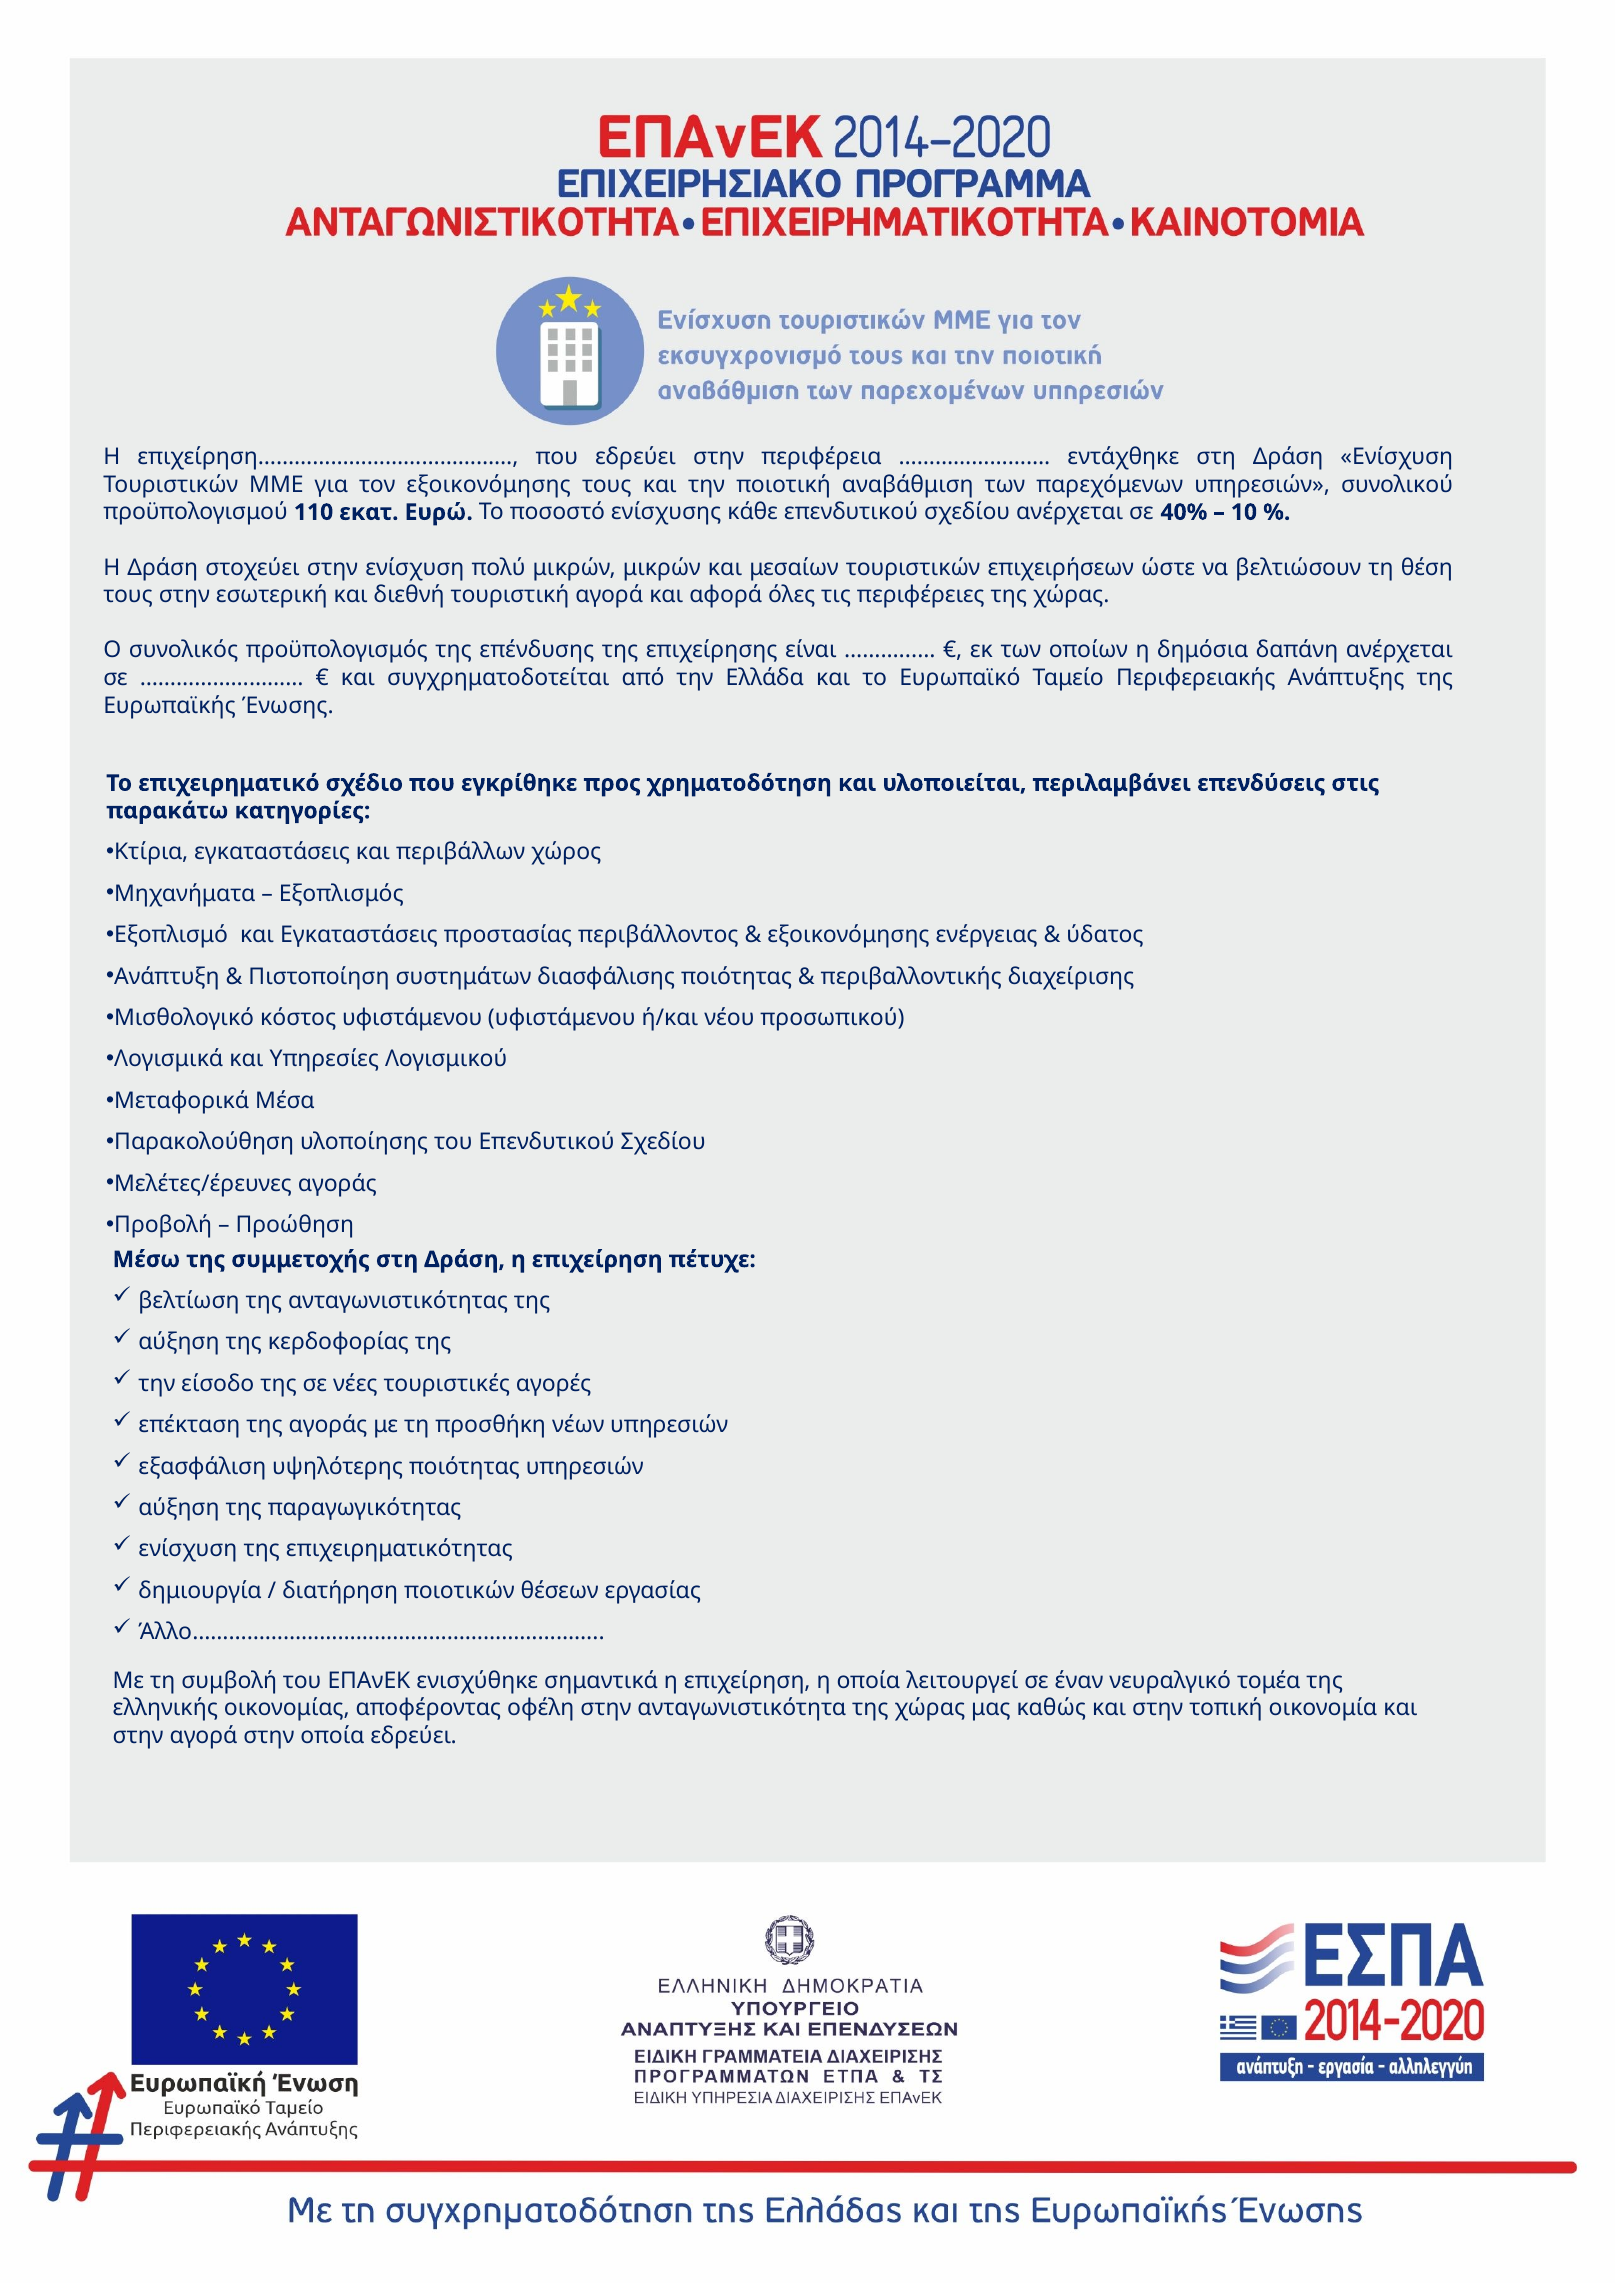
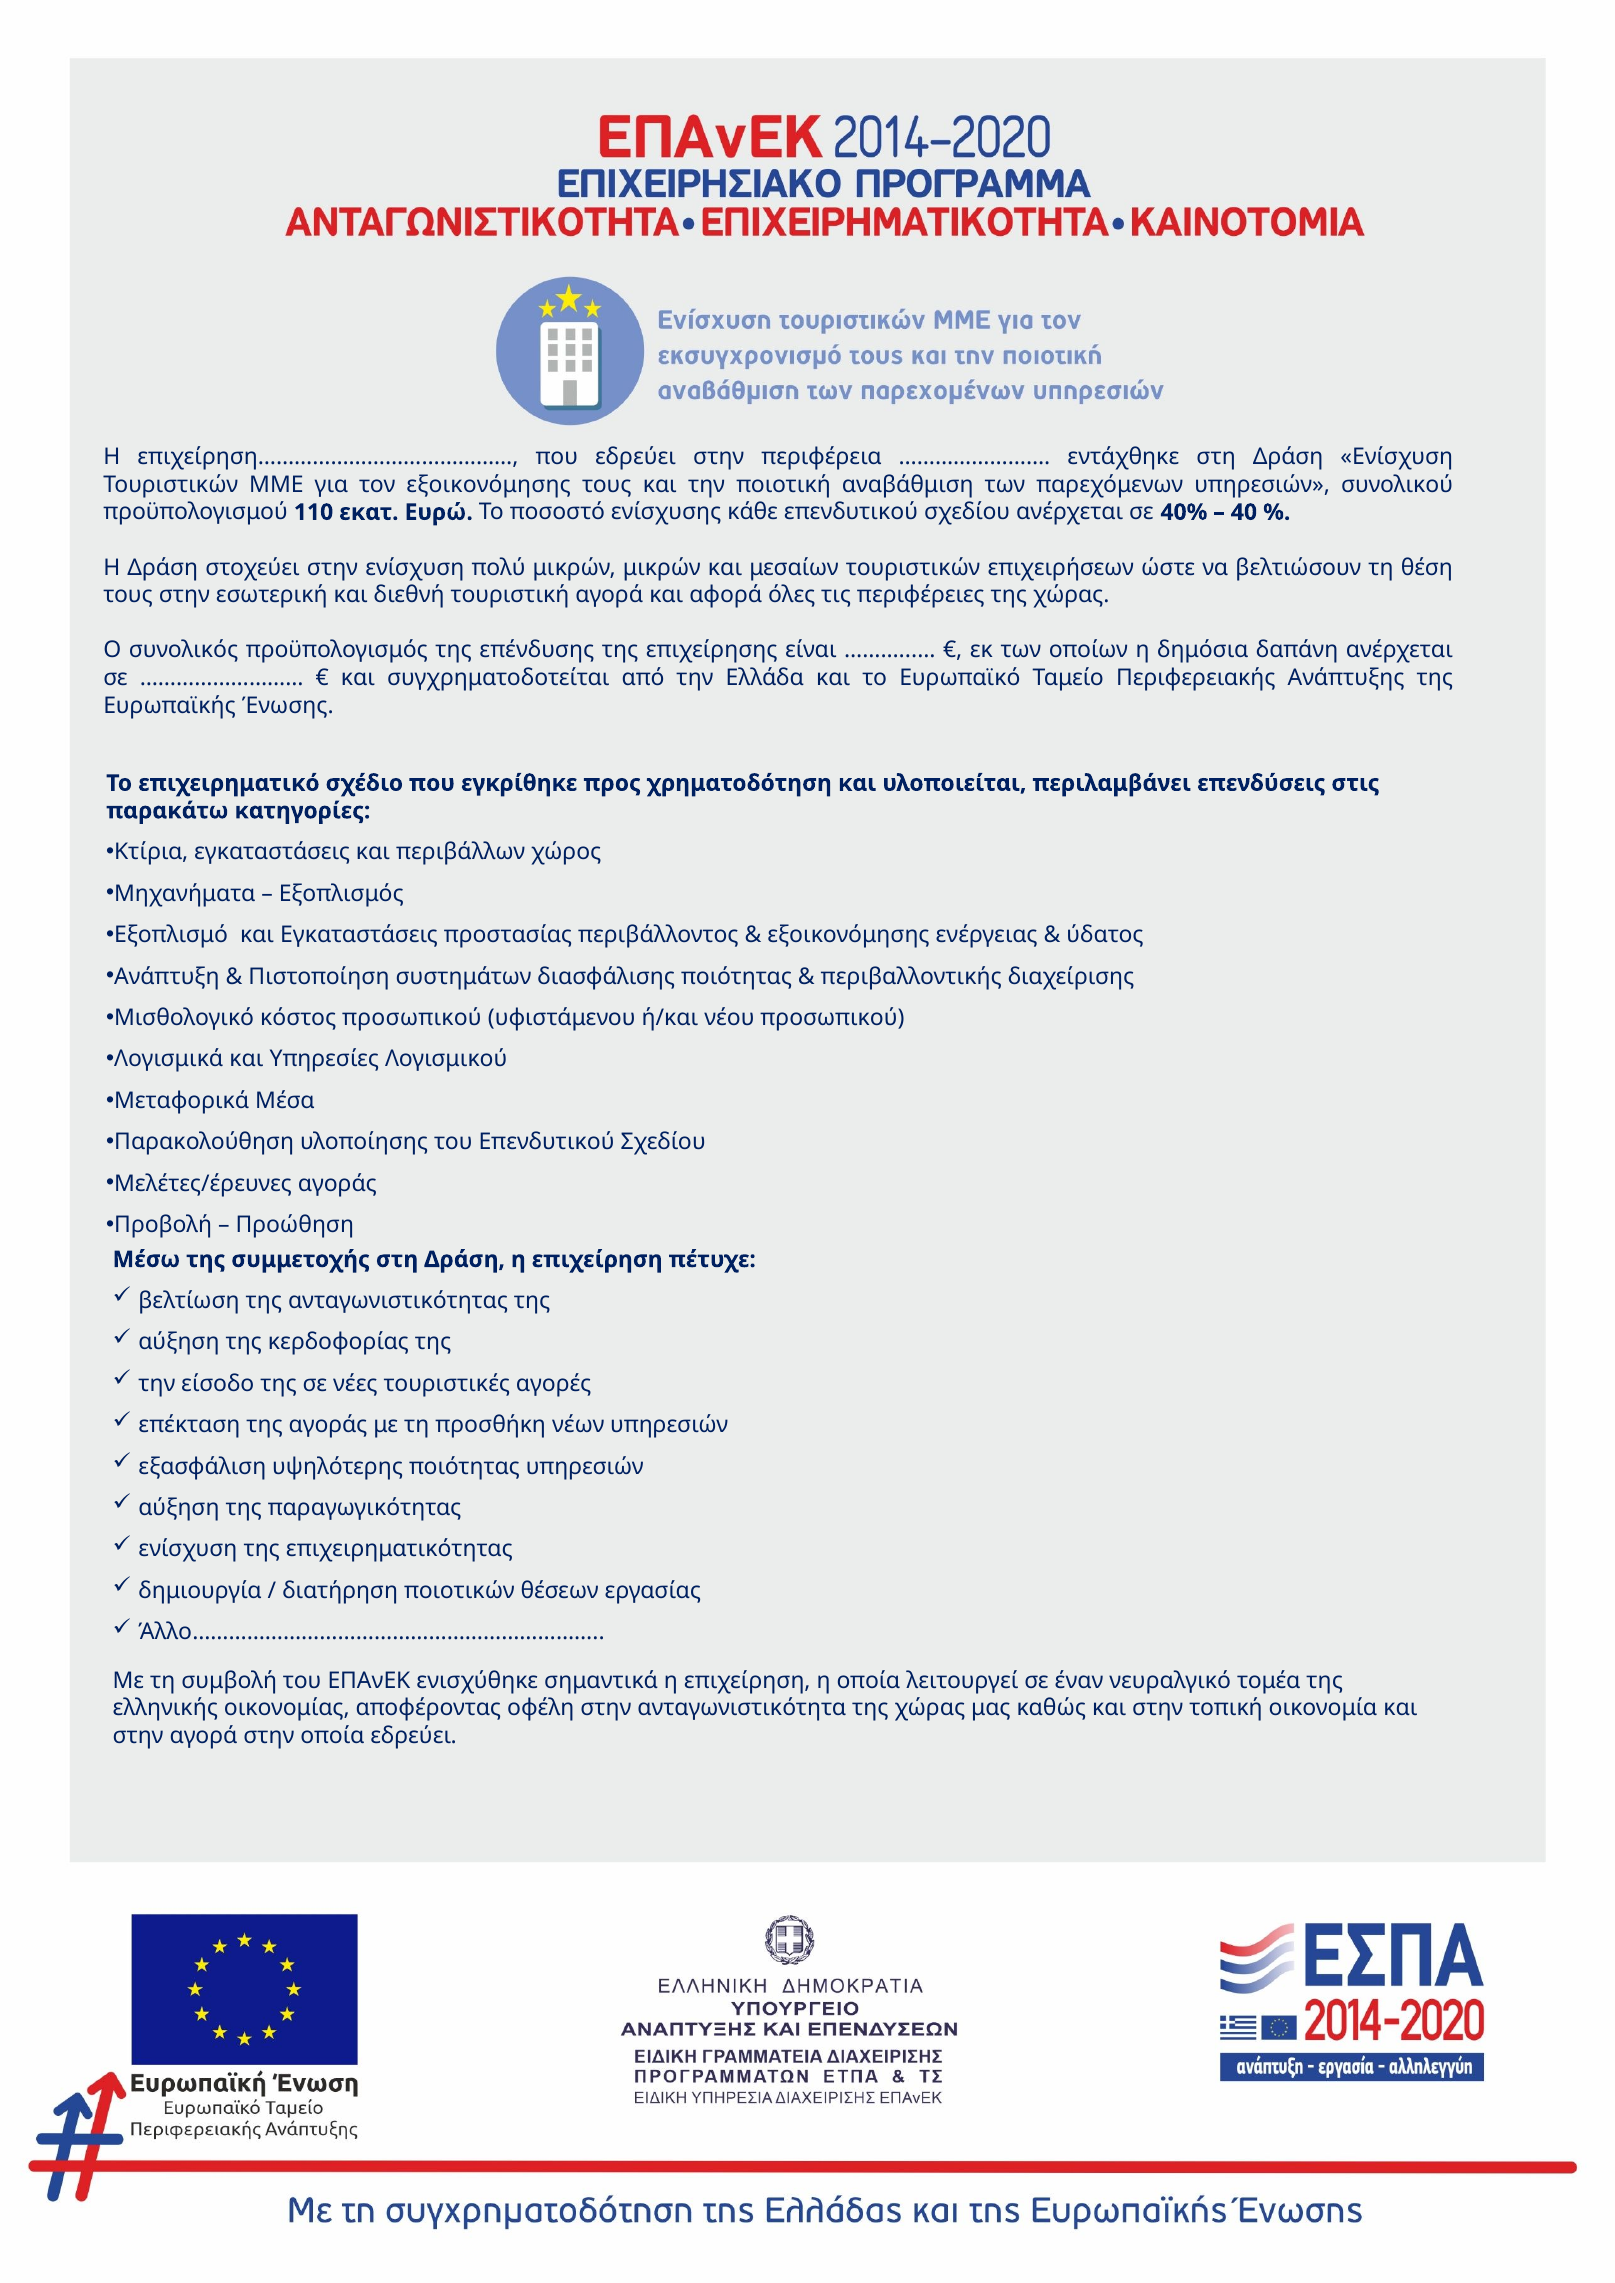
10: 10 -> 40
κόστος υφιστάμενου: υφιστάμενου -> προσωπικού
